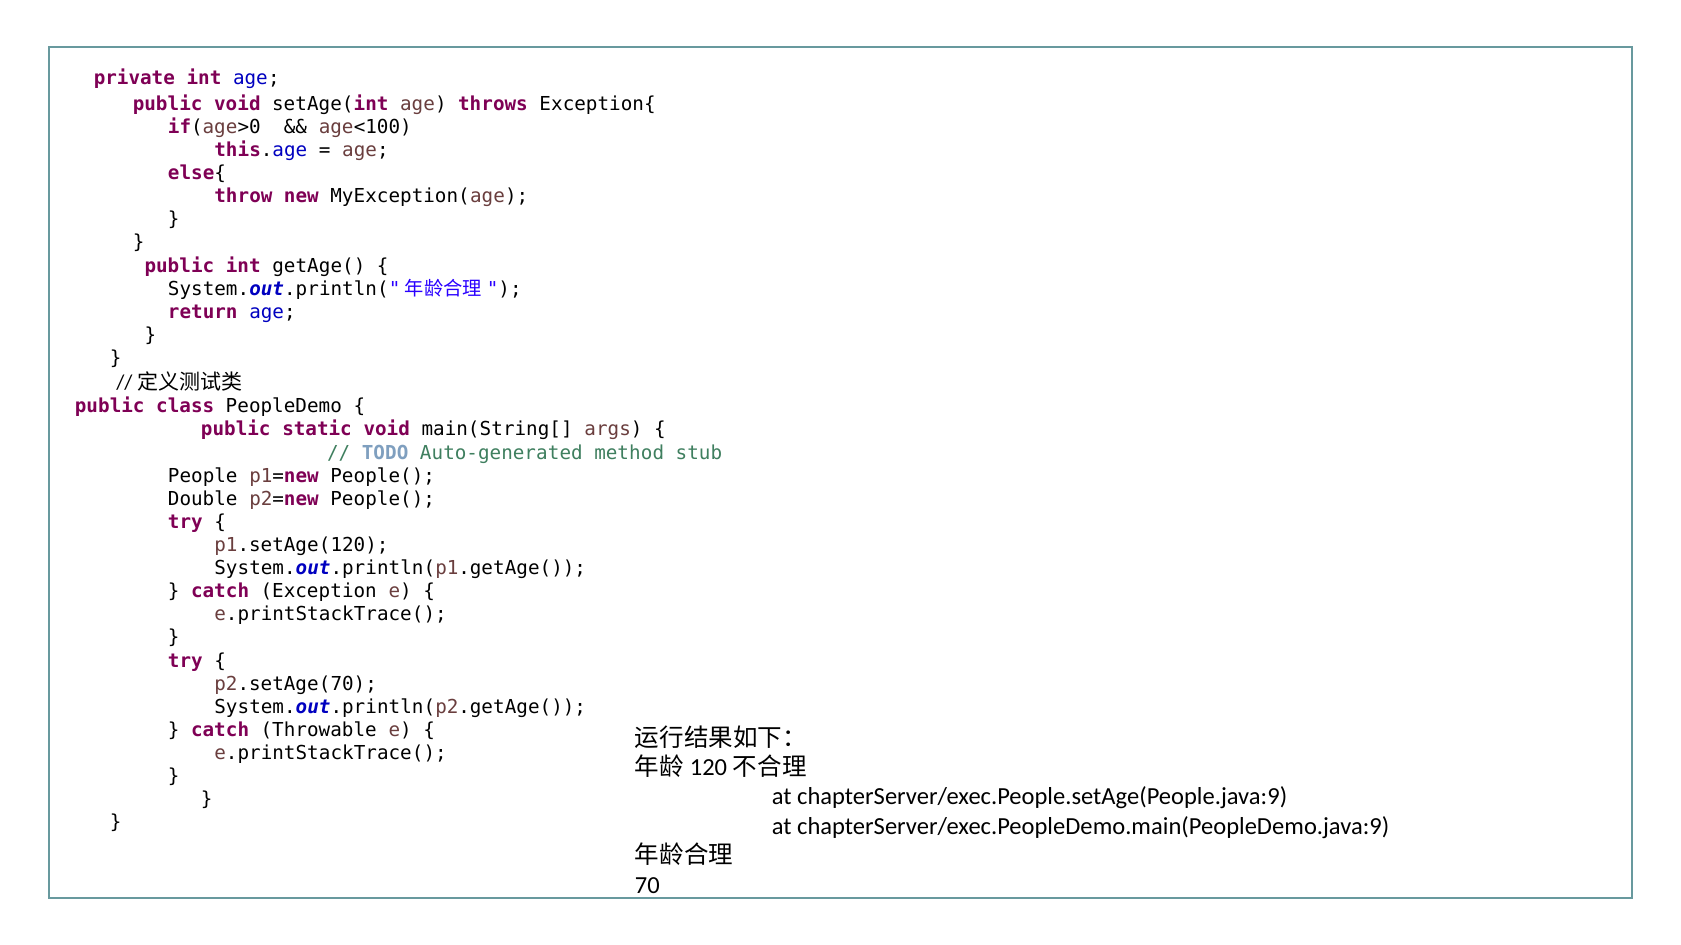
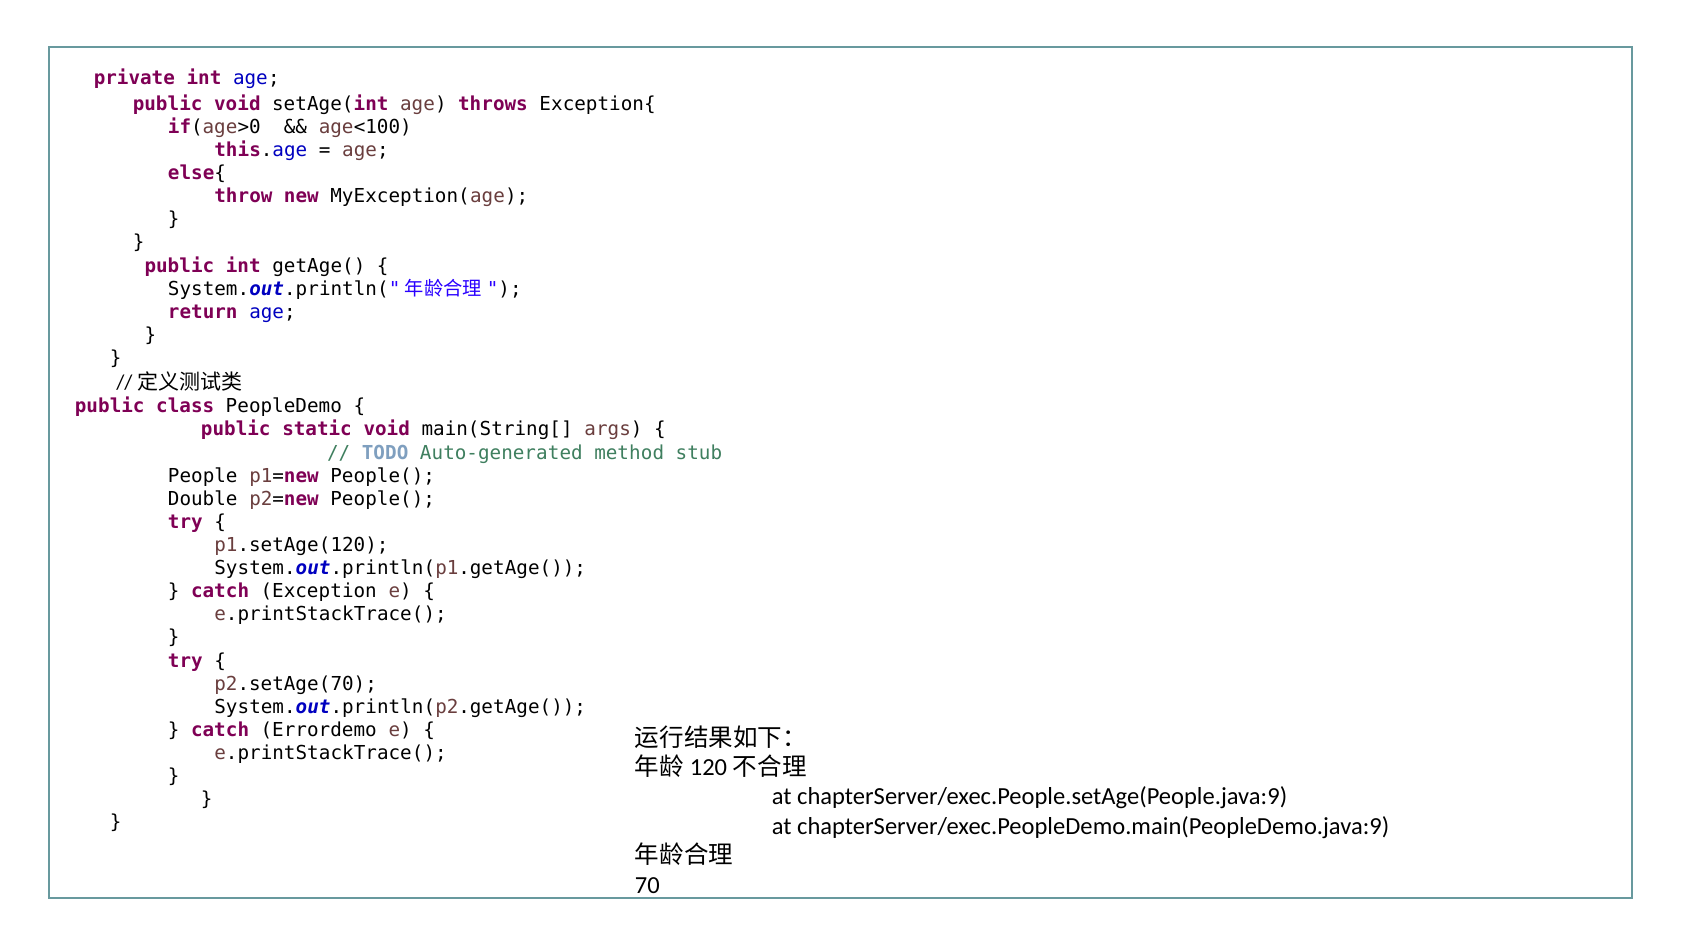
Throwable: Throwable -> Errordemo
